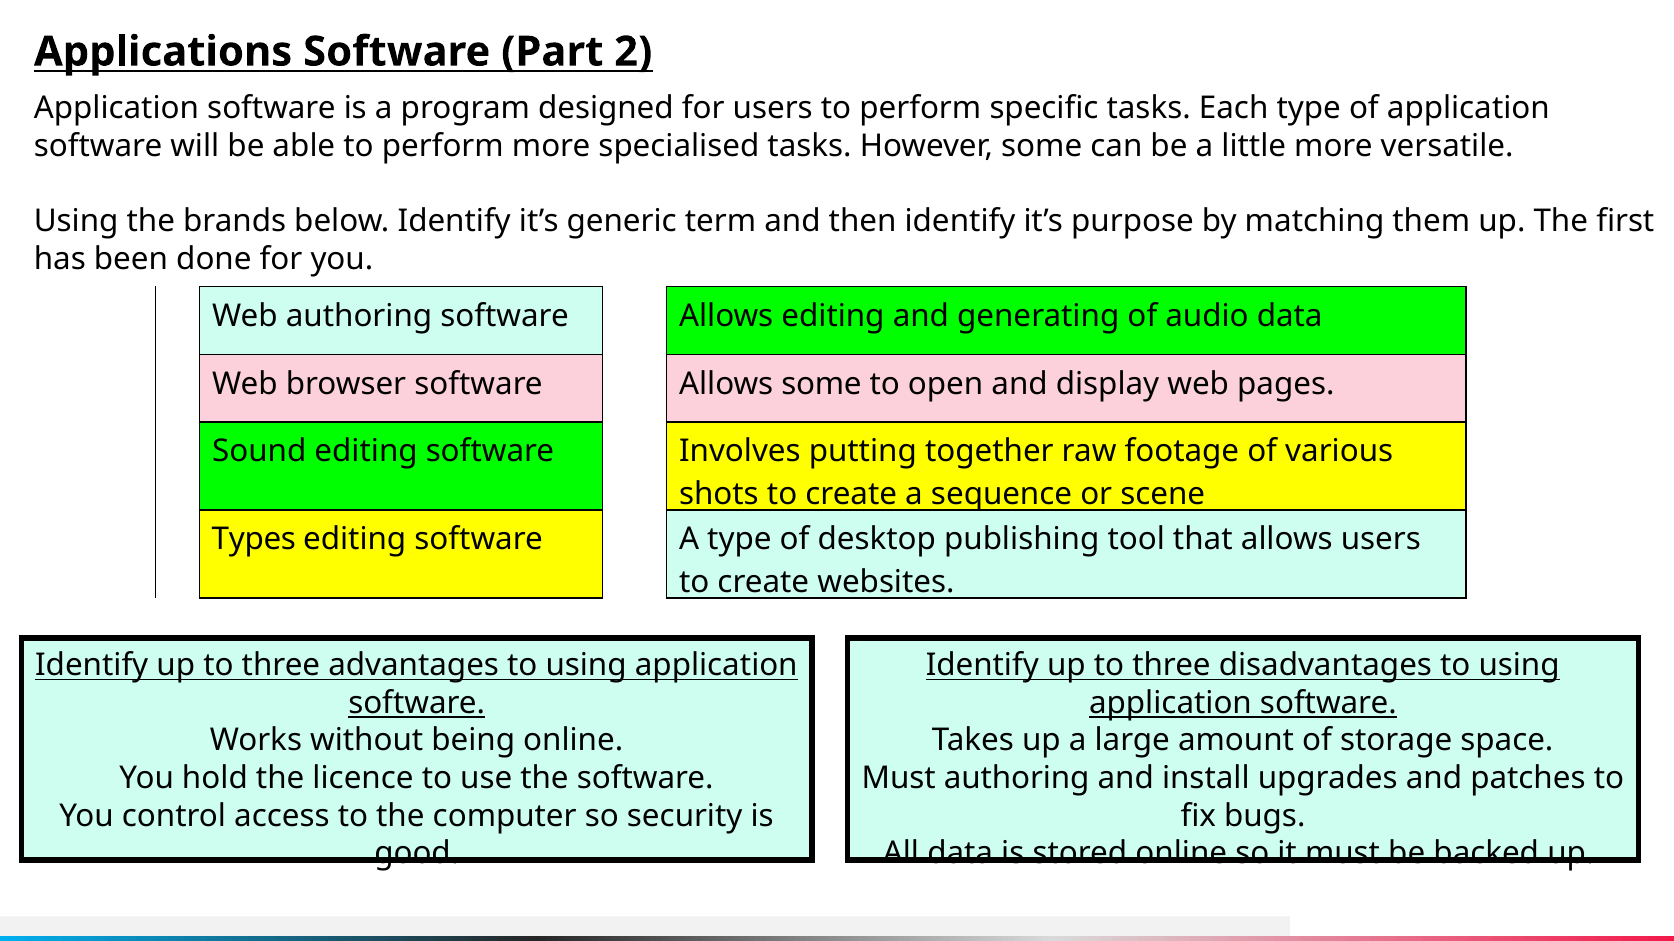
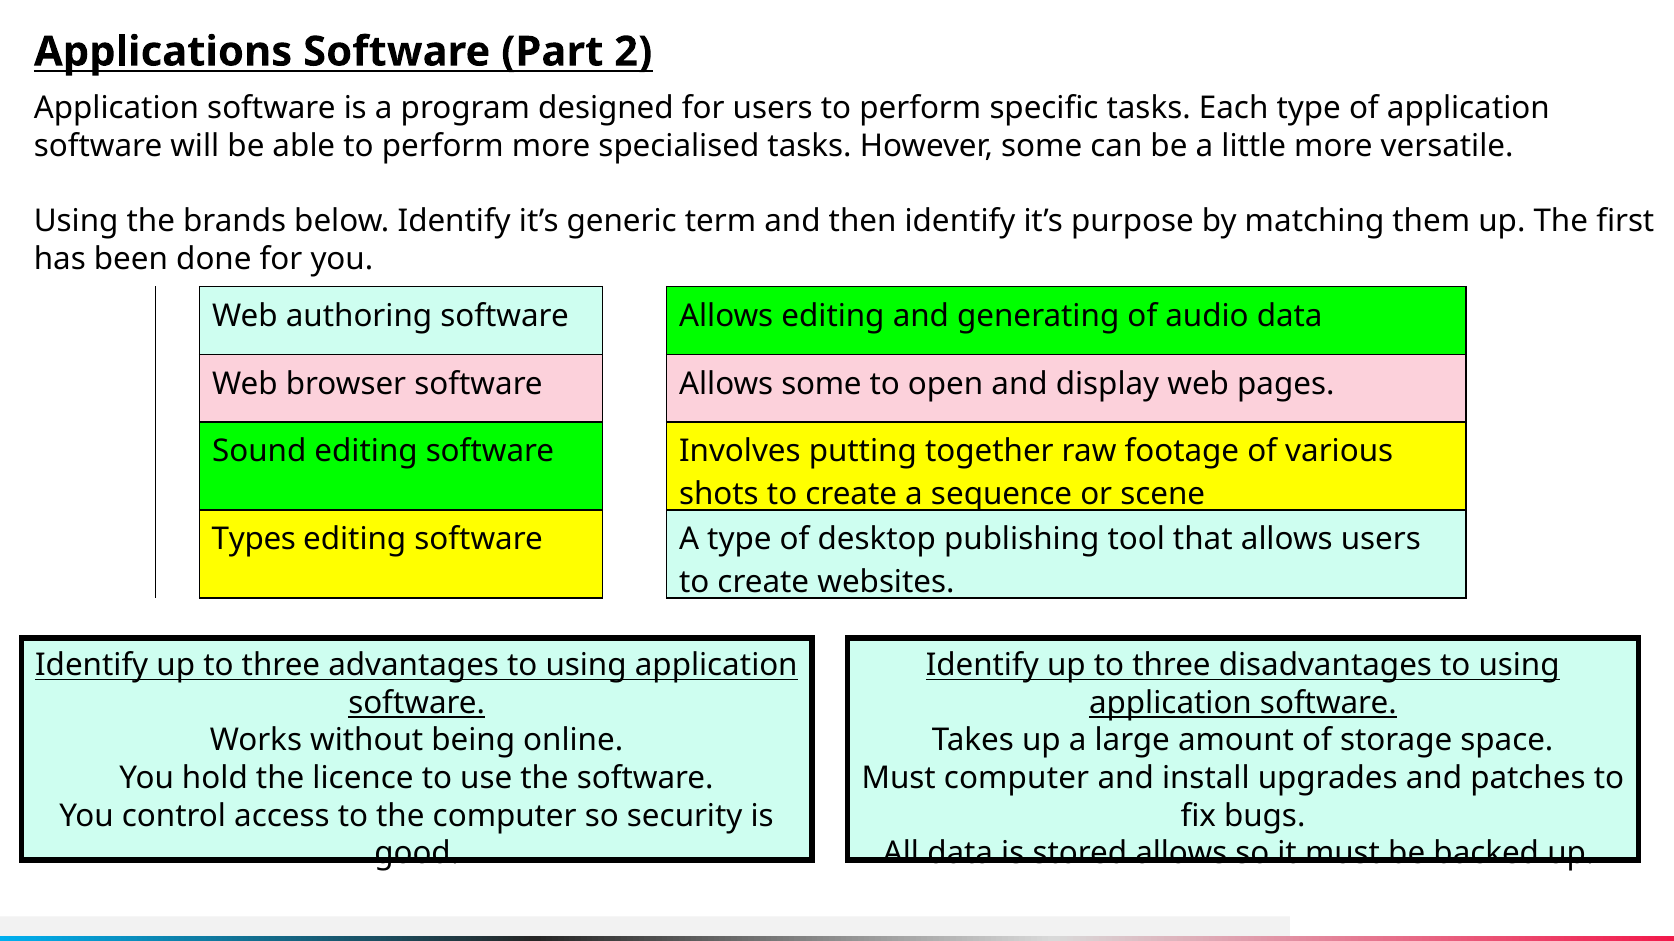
Must authoring: authoring -> computer
stored online: online -> allows
